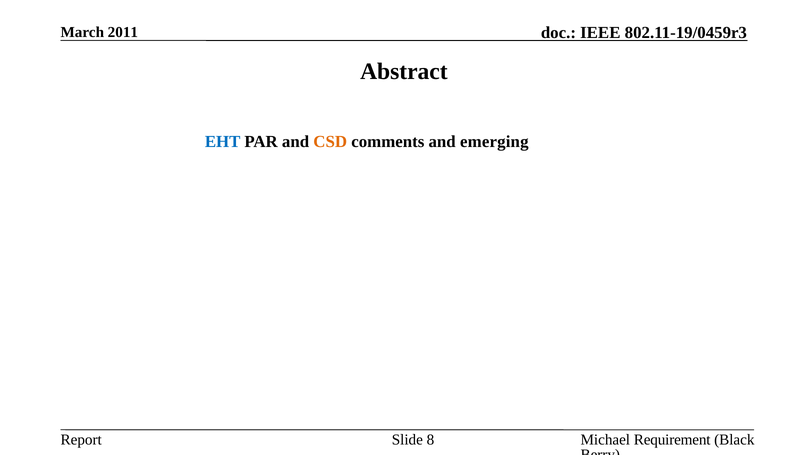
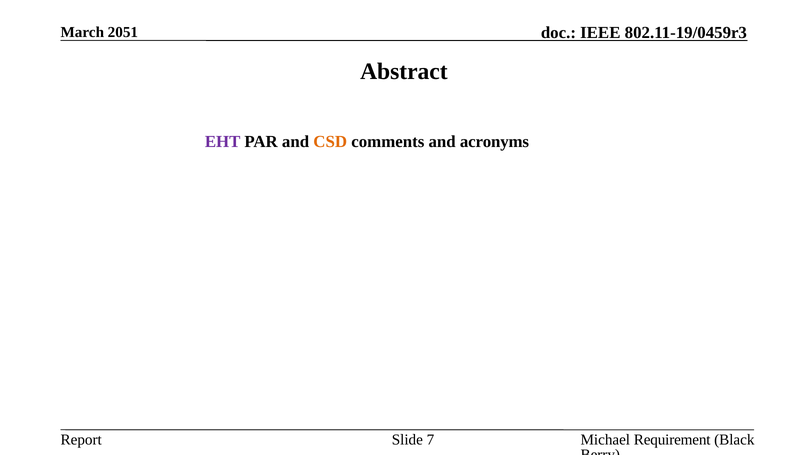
2011: 2011 -> 2051
EHT colour: blue -> purple
emerging: emerging -> acronyms
8: 8 -> 7
